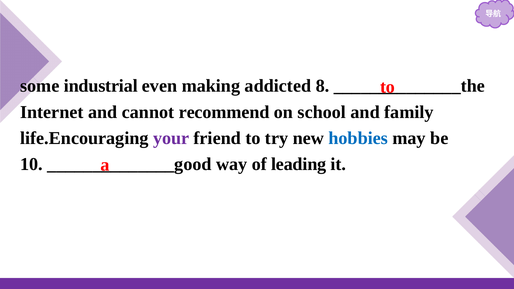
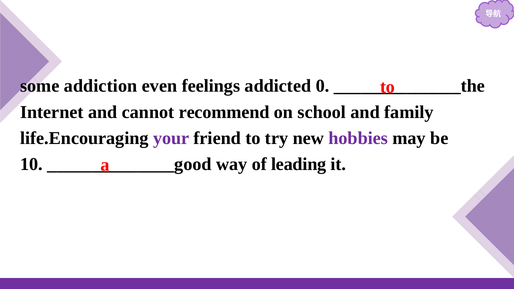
industrial: industrial -> addiction
making: making -> feelings
8: 8 -> 0
hobbies colour: blue -> purple
